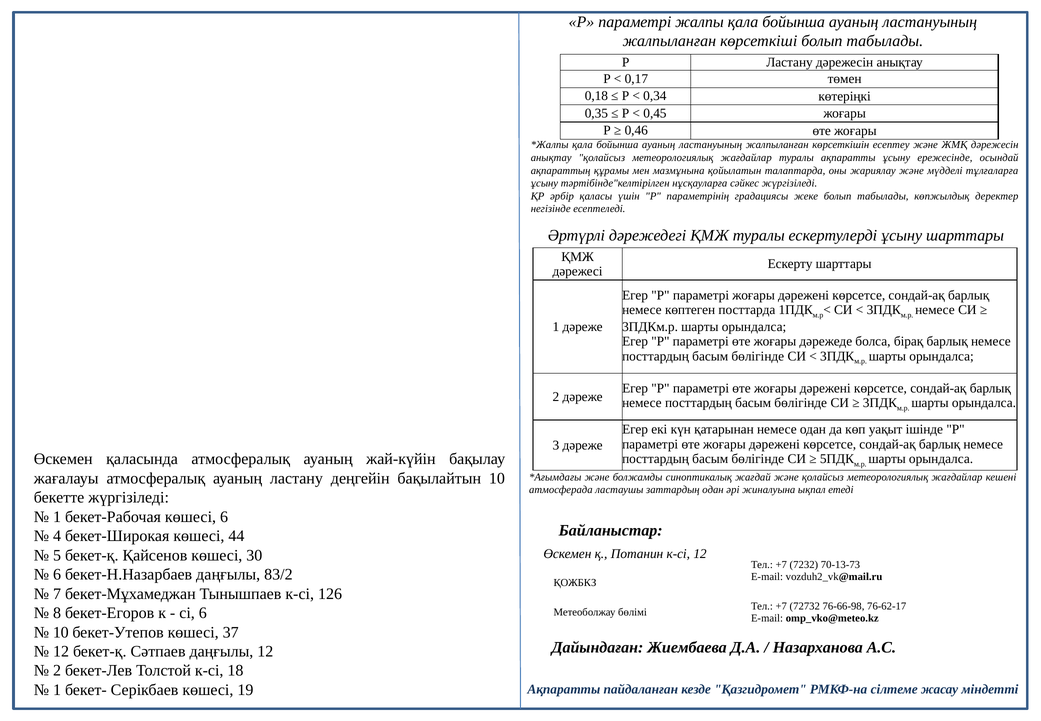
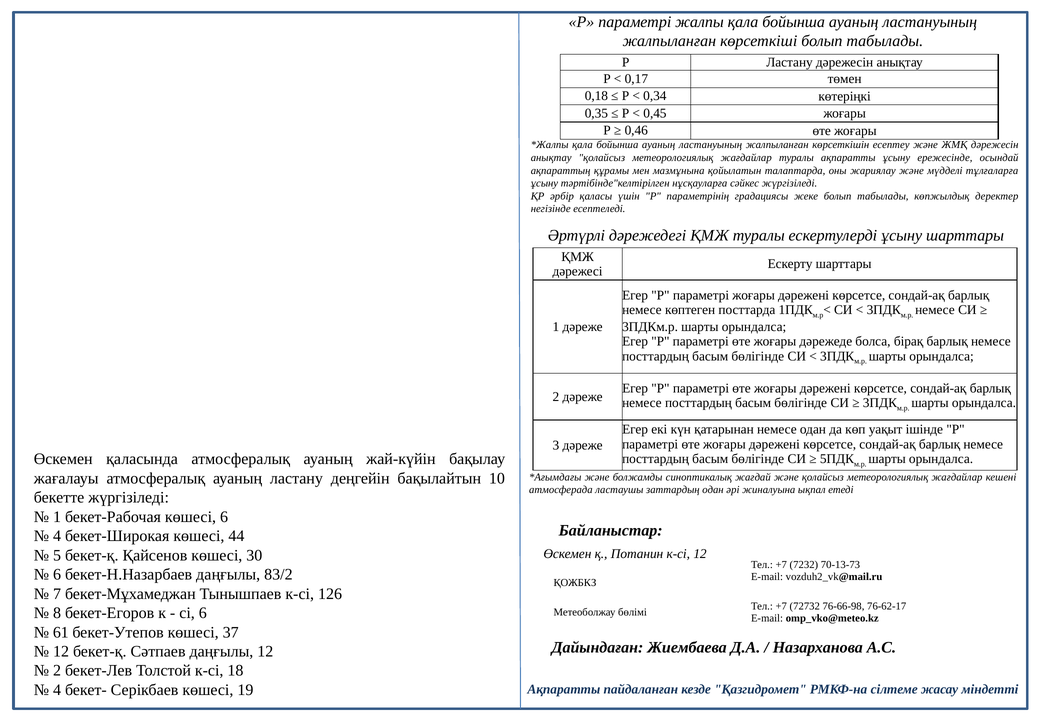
10 at (61, 632): 10 -> 61
1 at (57, 690): 1 -> 4
